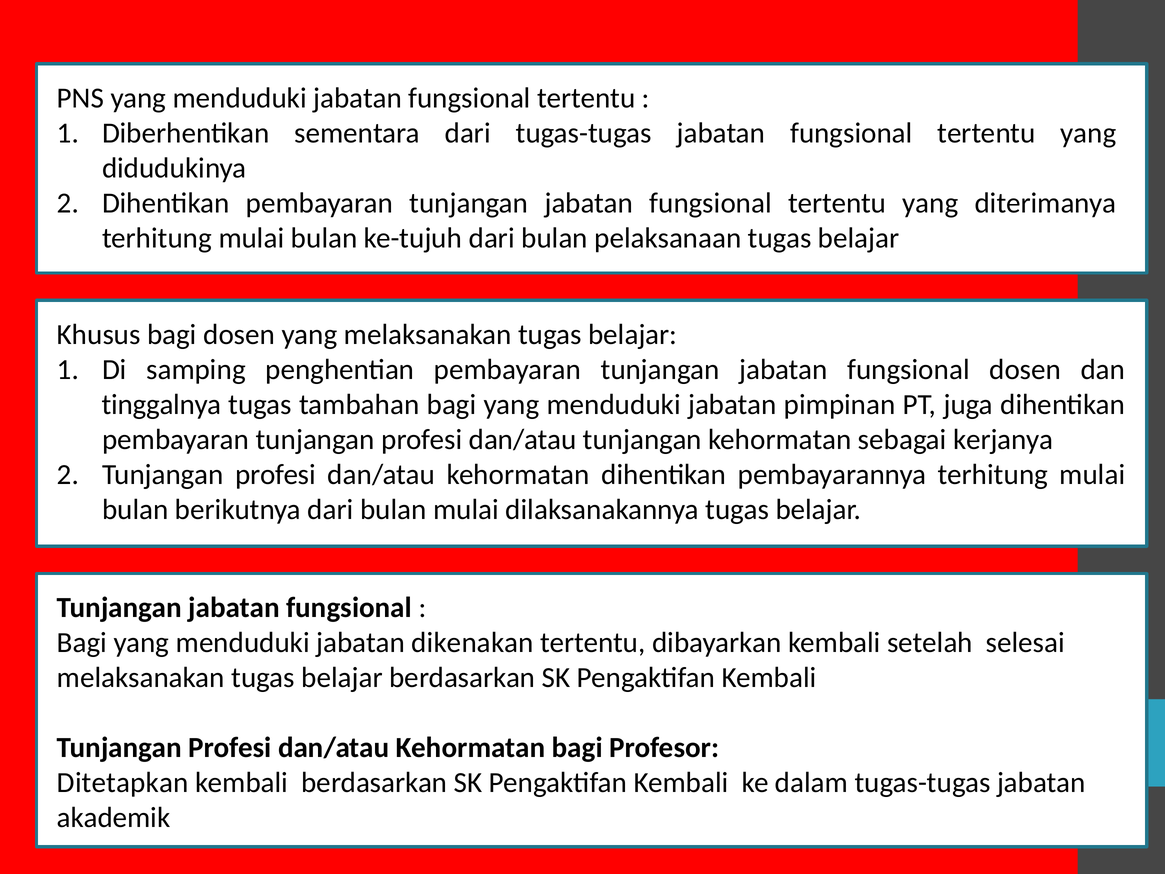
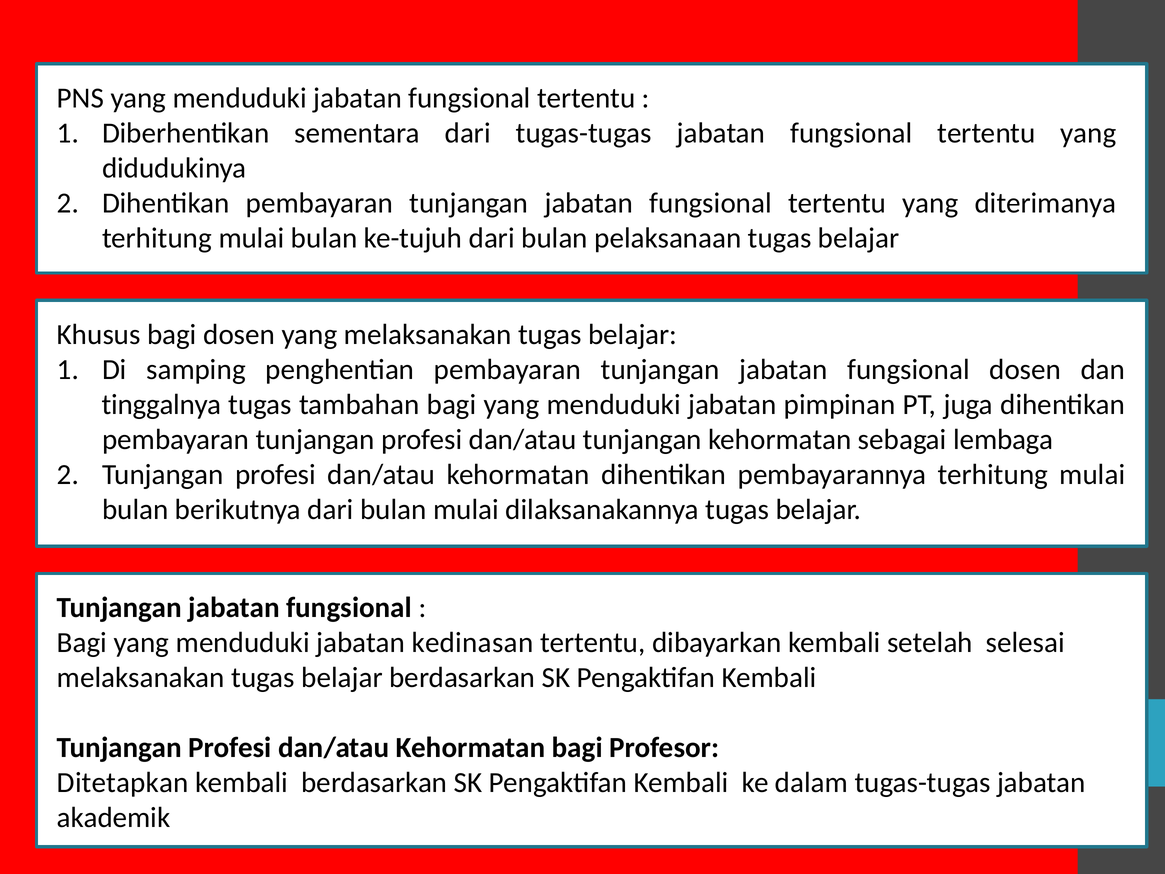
kerjanya: kerjanya -> lembaga
dikenakan: dikenakan -> kedinasan
